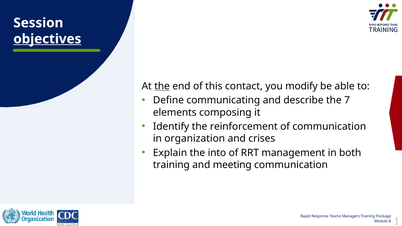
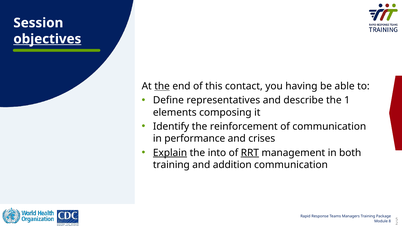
modify: modify -> having
communicating: communicating -> representatives
7: 7 -> 1
organization: organization -> performance
Explain underline: none -> present
RRT underline: none -> present
meeting: meeting -> addition
